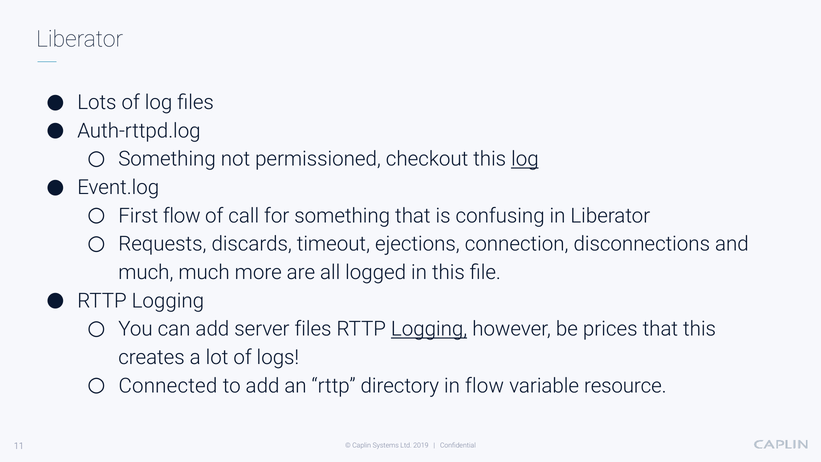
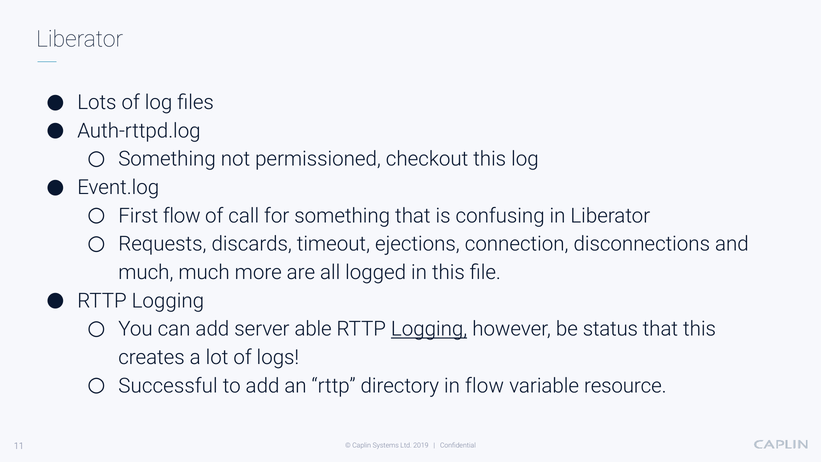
log at (525, 159) underline: present -> none
server files: files -> able
prices: prices -> status
Connected: Connected -> Successful
